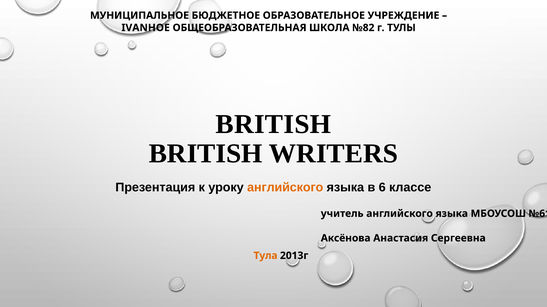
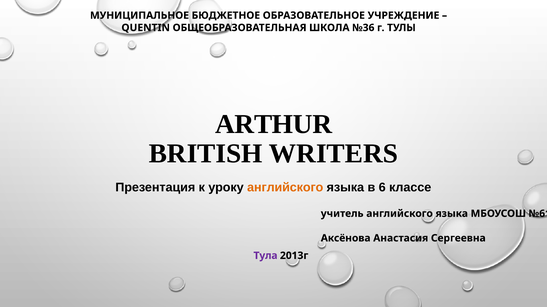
IVANHOE: IVANHOE -> QUENTIN
№82: №82 -> №36
BRITISH at (273, 124): BRITISH -> ARTHUR
Тула colour: orange -> purple
